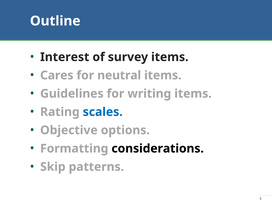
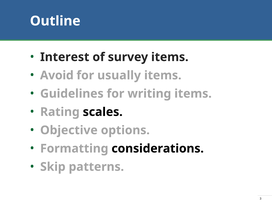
Cares: Cares -> Avoid
neutral: neutral -> usually
scales colour: blue -> black
